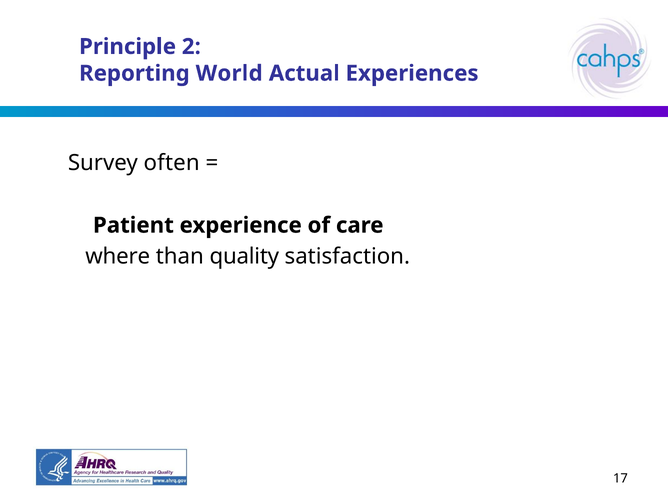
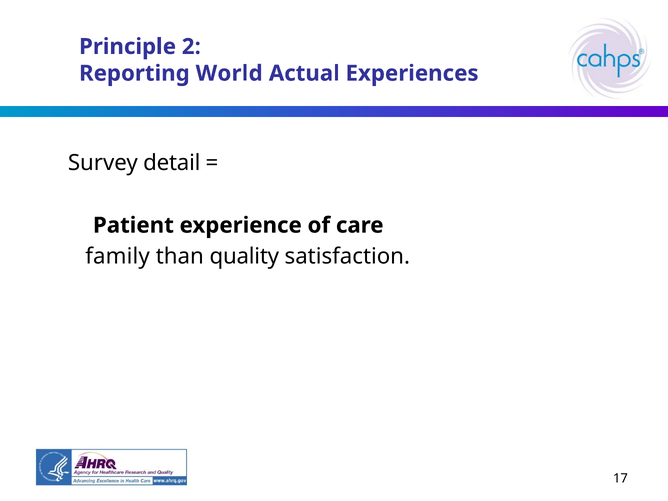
often: often -> detail
where: where -> family
